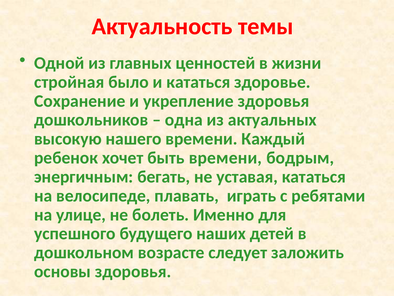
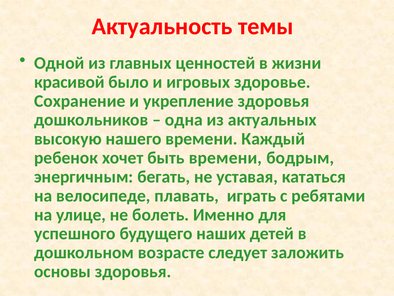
стройная: стройная -> красивой
и кататься: кататься -> игровых
